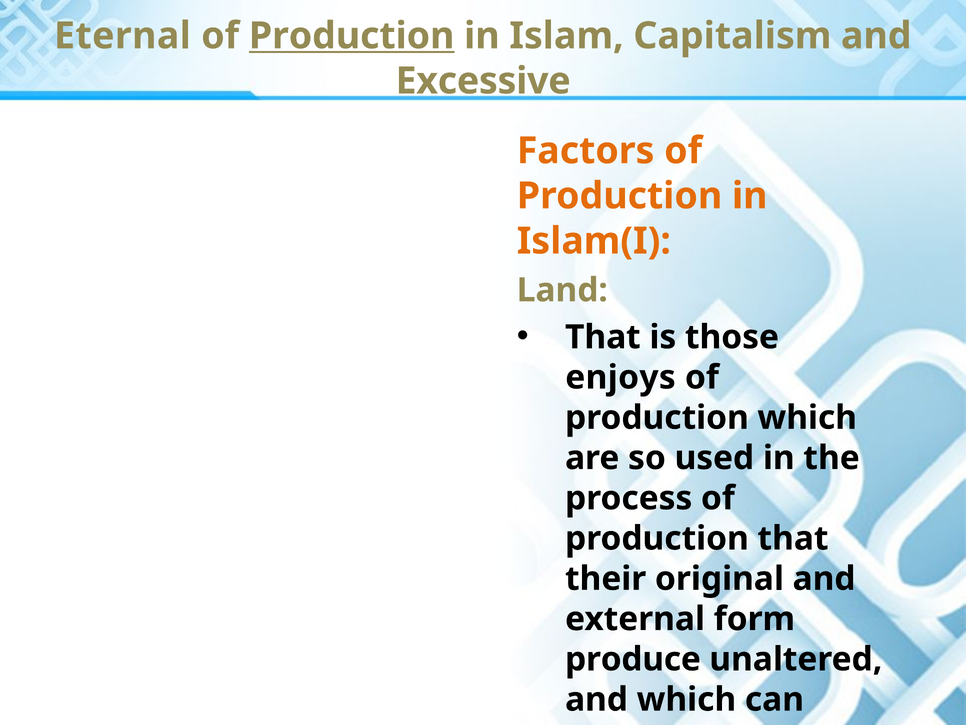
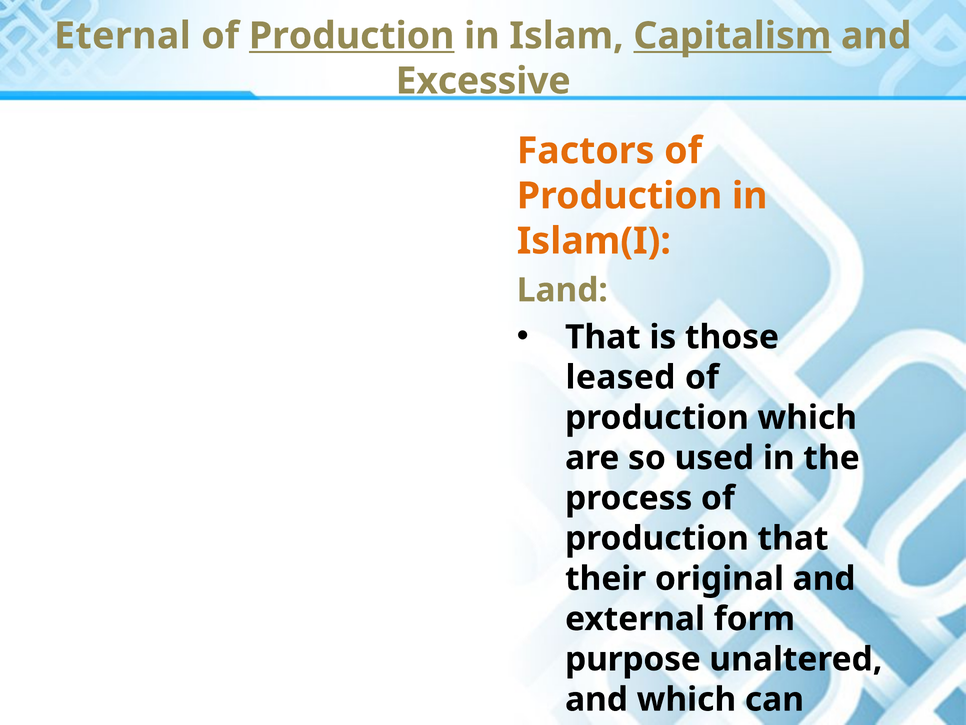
Capitalism underline: none -> present
enjoys at (620, 377): enjoys -> leased
produce: produce -> purpose
